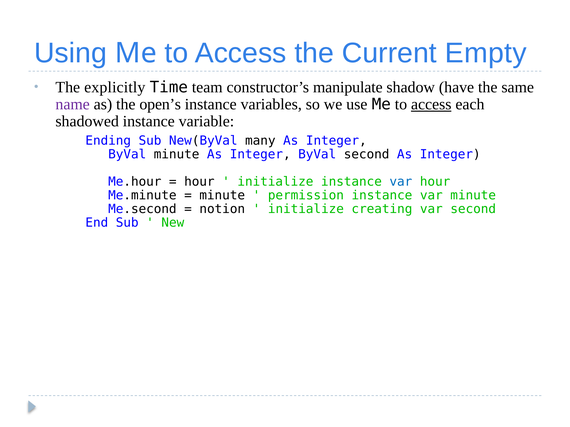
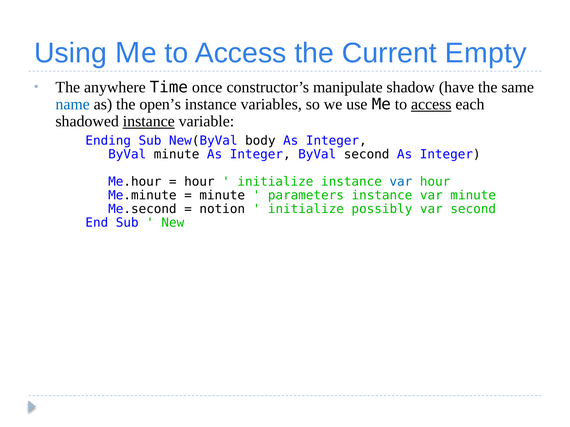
explicitly: explicitly -> anywhere
team: team -> once
name colour: purple -> blue
instance at (149, 121) underline: none -> present
many: many -> body
permission: permission -> parameters
creating: creating -> possibly
